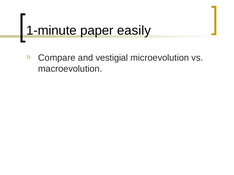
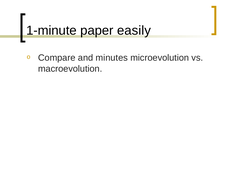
vestigial: vestigial -> minutes
